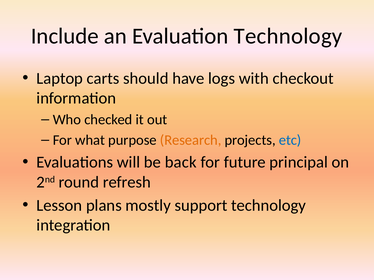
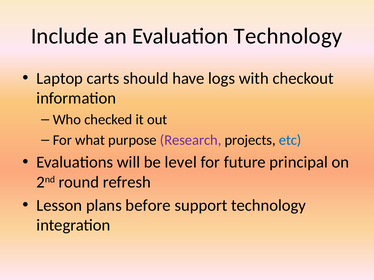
Research colour: orange -> purple
back: back -> level
mostly: mostly -> before
